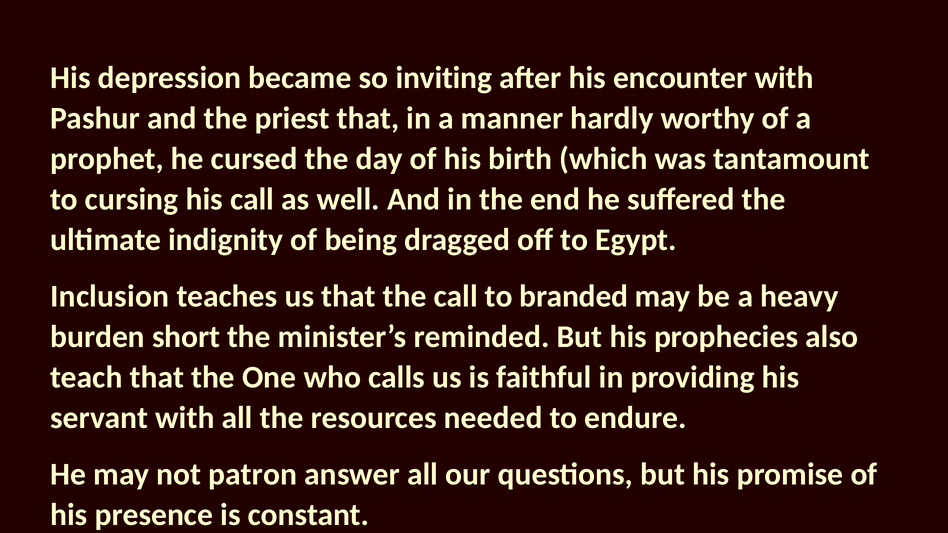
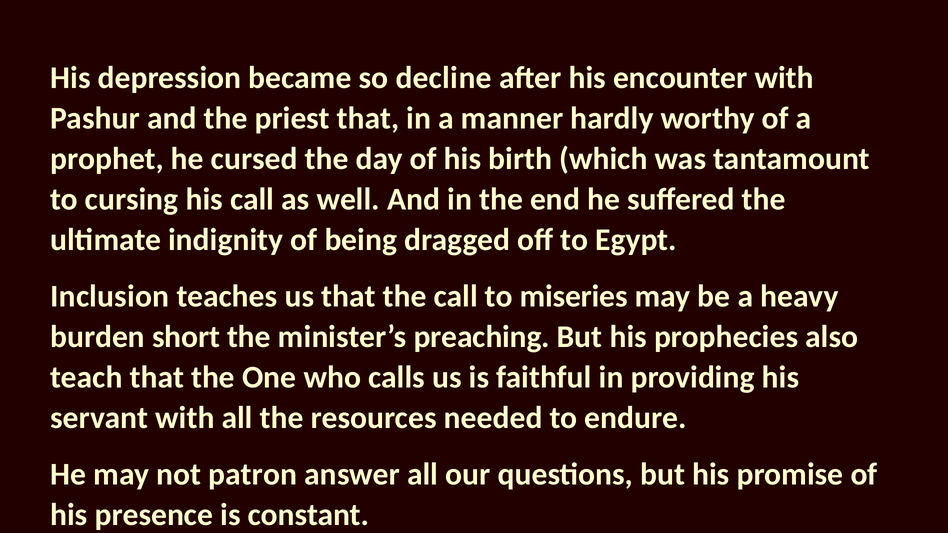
inviting: inviting -> decline
branded: branded -> miseries
reminded: reminded -> preaching
